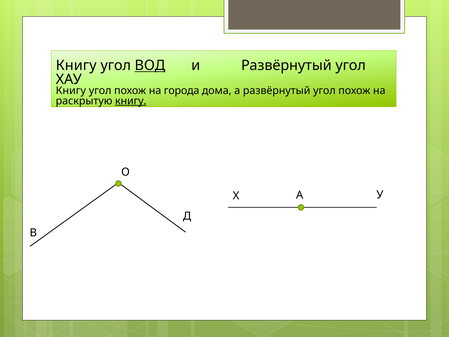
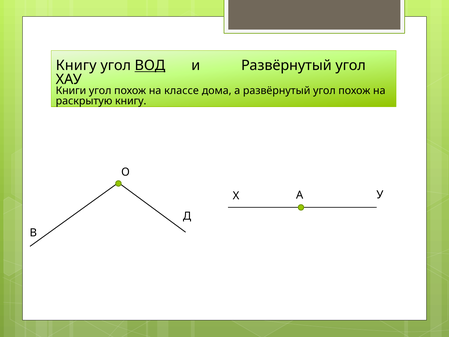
Книгу at (71, 91): Книгу -> Книги
города: города -> классе
книгу at (131, 101) underline: present -> none
